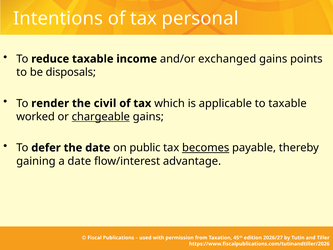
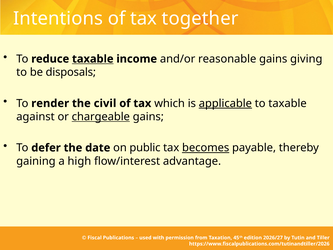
personal: personal -> together
taxable at (93, 59) underline: none -> present
exchanged: exchanged -> reasonable
points: points -> giving
applicable underline: none -> present
worked: worked -> against
a date: date -> high
